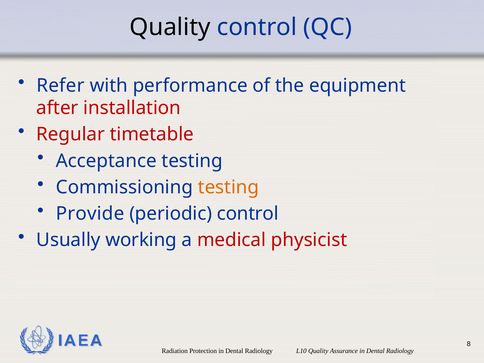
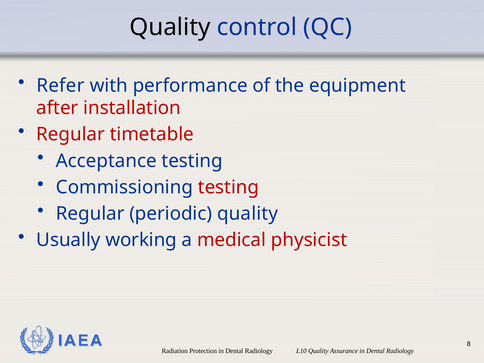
testing at (228, 187) colour: orange -> red
Provide at (90, 214): Provide -> Regular
periodic control: control -> quality
